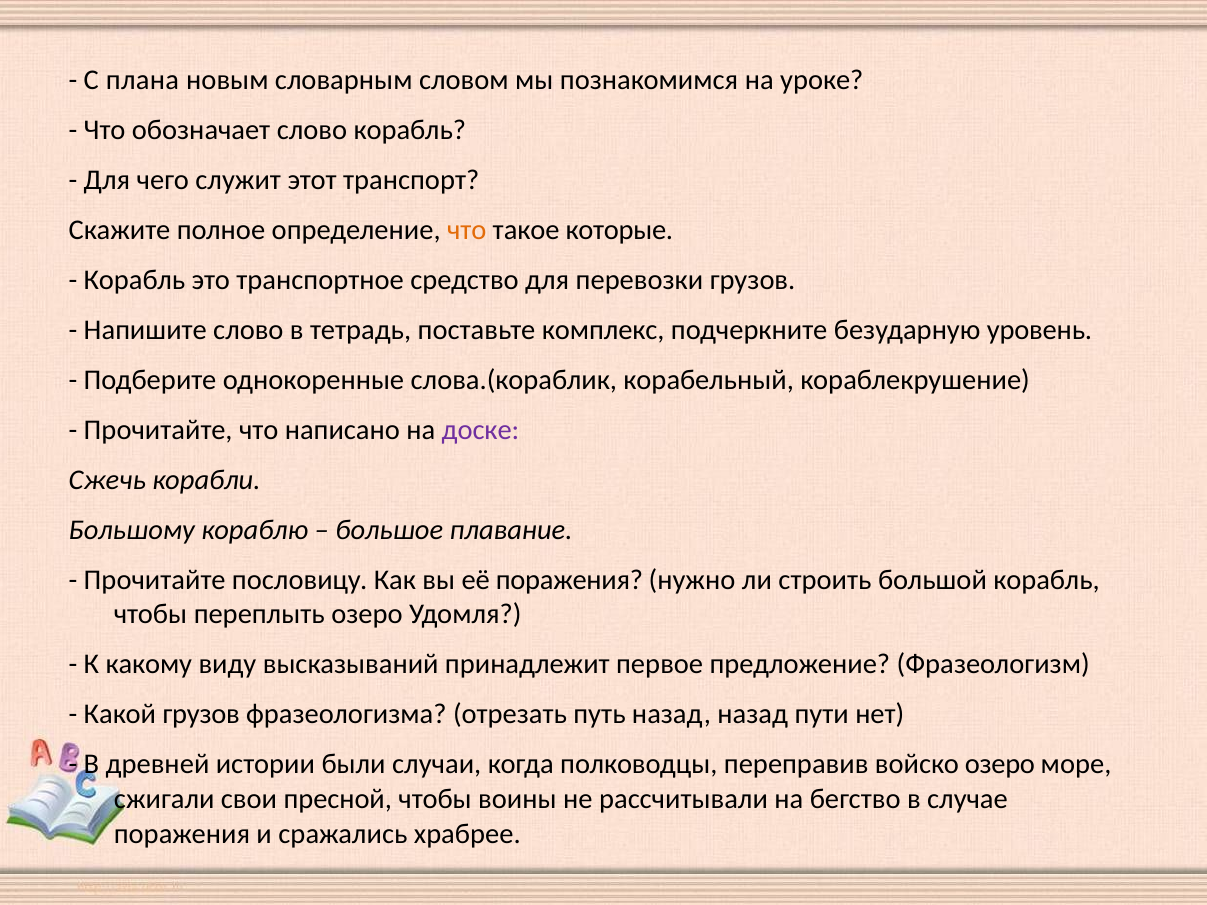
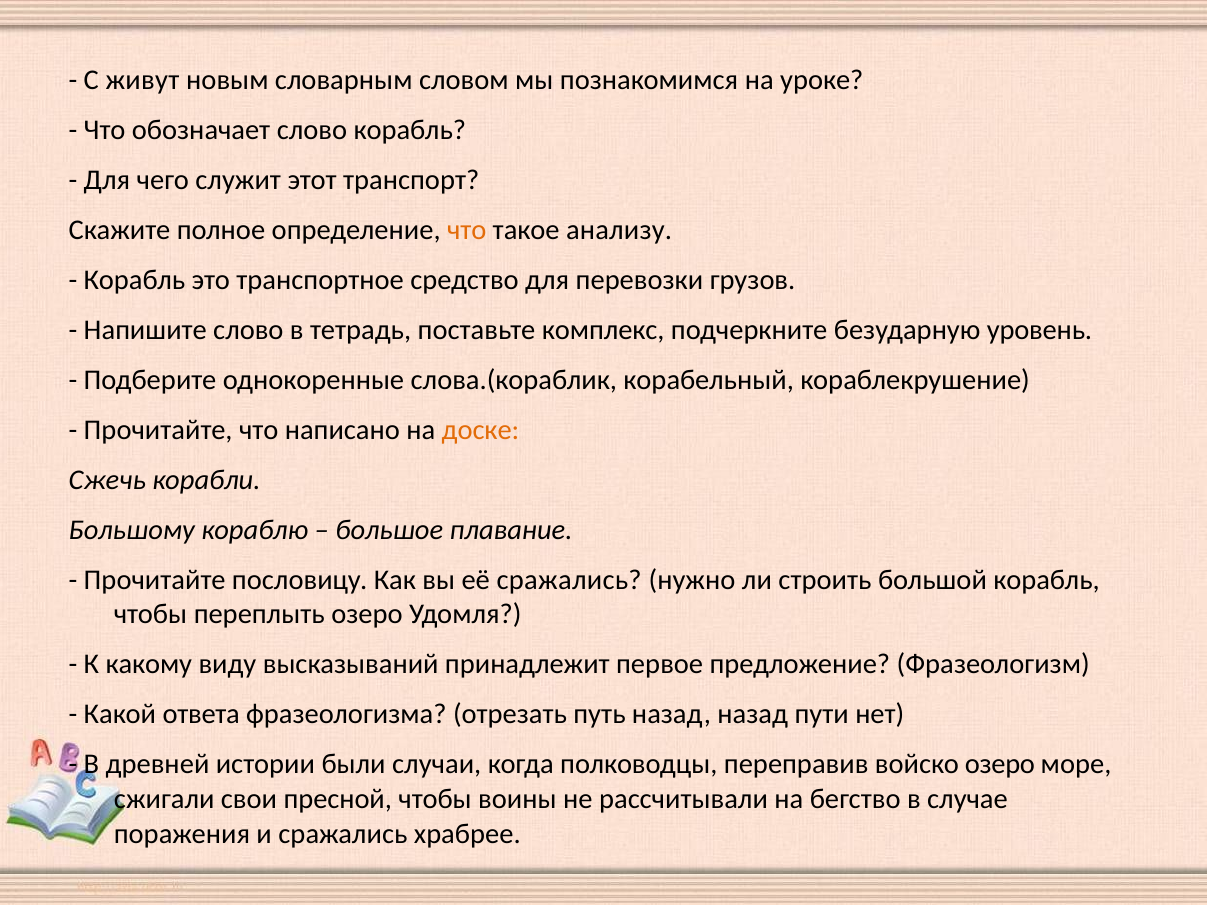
плана: плана -> живут
которые: которые -> анализу
доске colour: purple -> orange
её поражения: поражения -> сражались
Какой грузов: грузов -> ответа
